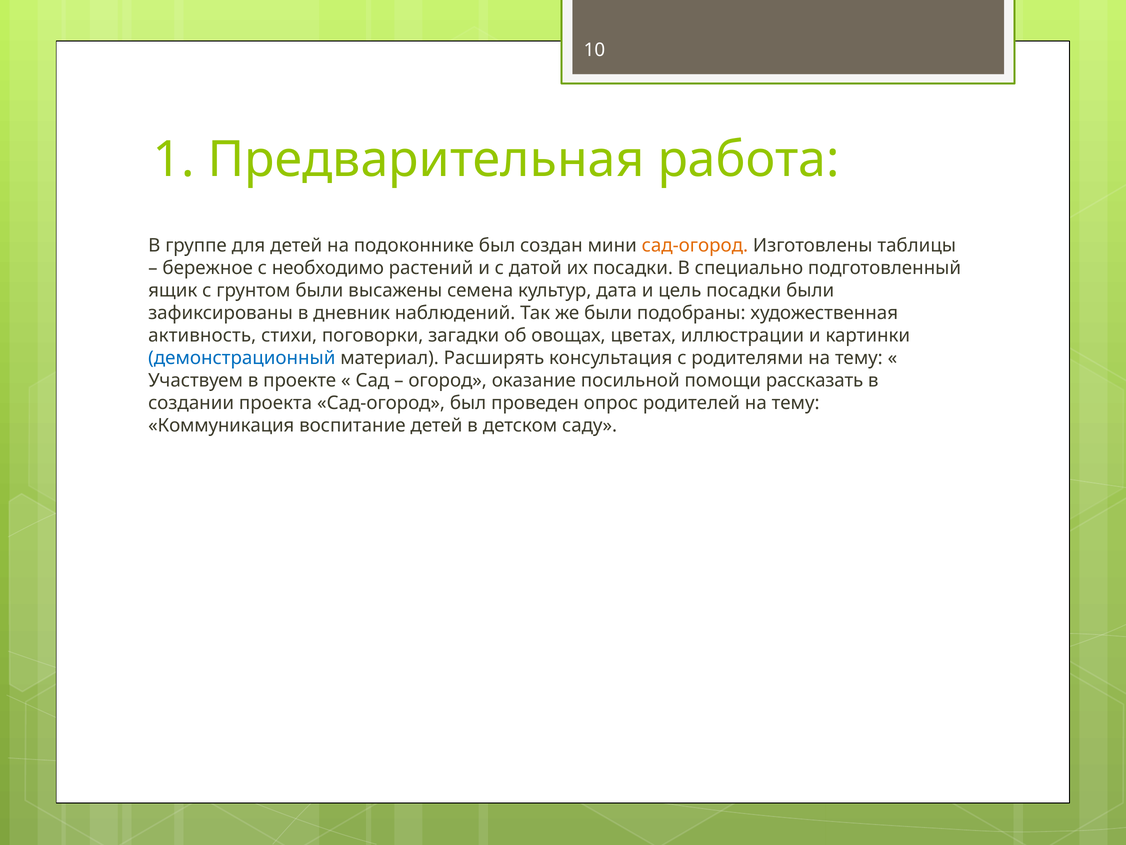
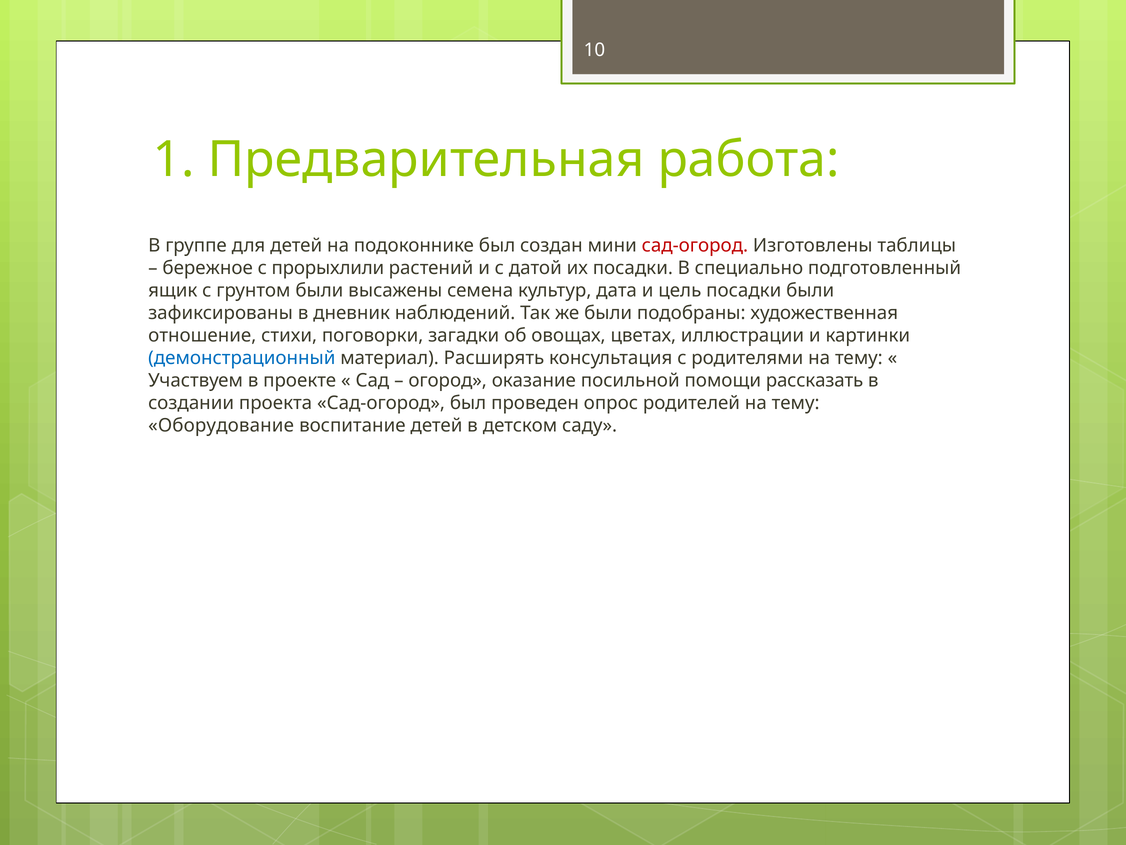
сад-огород at (695, 245) colour: orange -> red
необходимо: необходимо -> прорыхлили
активность: активность -> отношение
Коммуникация: Коммуникация -> Оборудование
